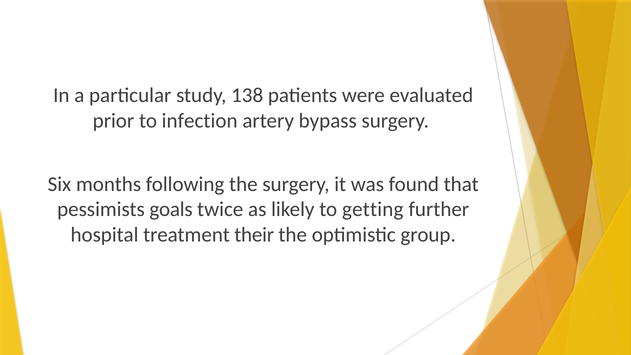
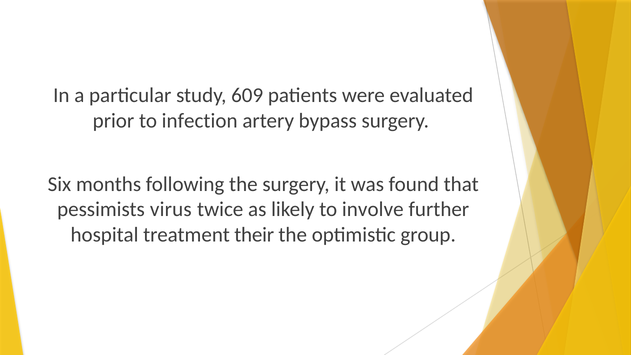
138: 138 -> 609
goals: goals -> virus
getting: getting -> involve
